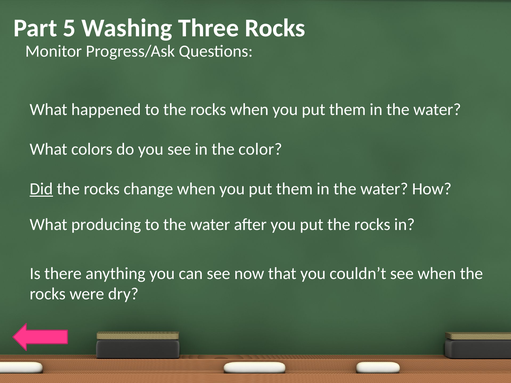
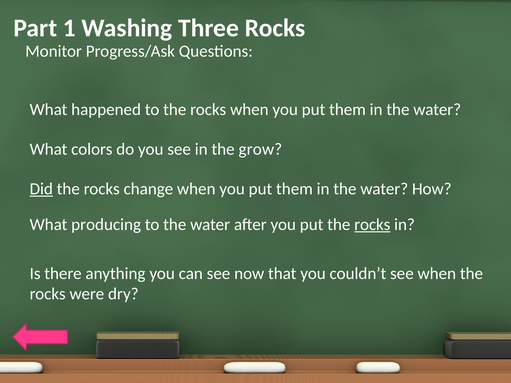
5: 5 -> 1
color: color -> grow
rocks at (372, 225) underline: none -> present
